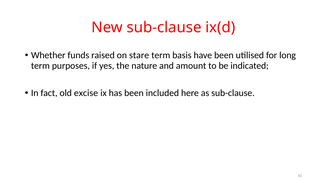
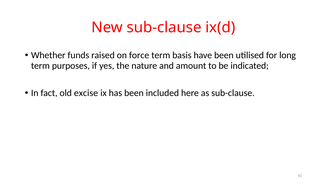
stare: stare -> force
